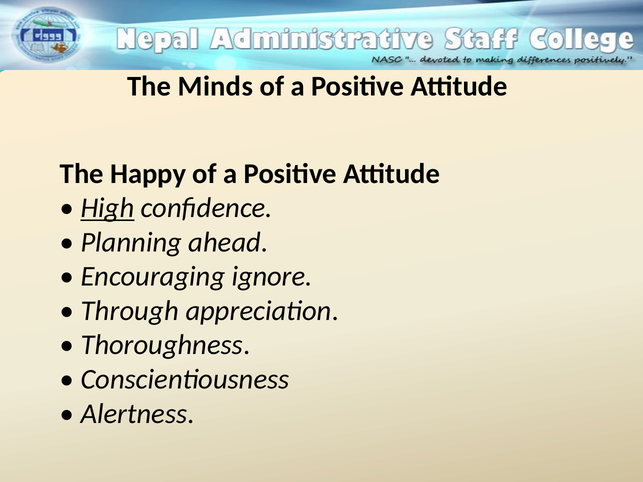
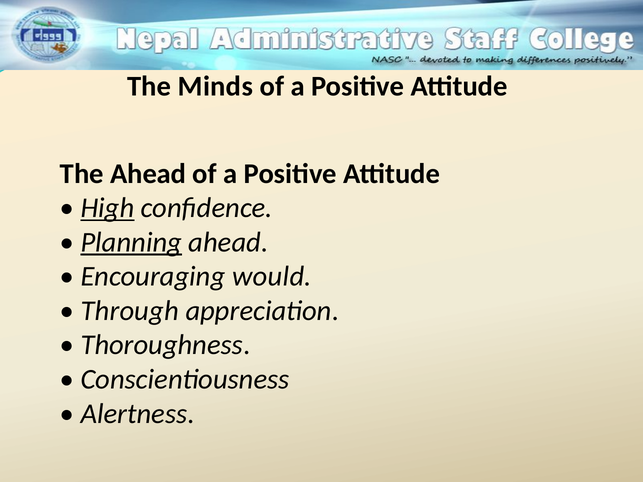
The Happy: Happy -> Ahead
Planning underline: none -> present
ignore: ignore -> would
